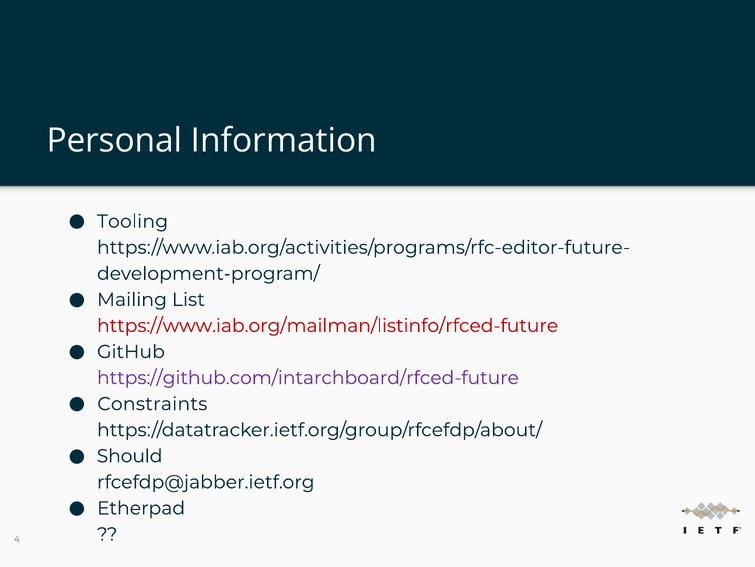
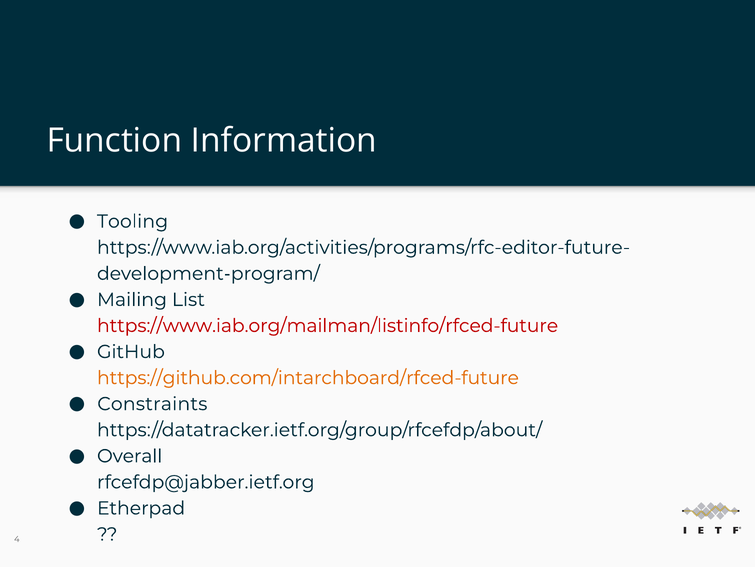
Personal: Personal -> Function
https://github.com/intarchboard/rfced-future colour: purple -> orange
Should: Should -> Overall
